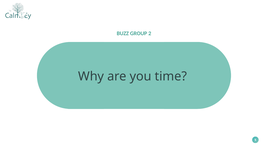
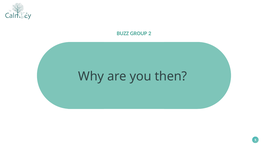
time: time -> then
